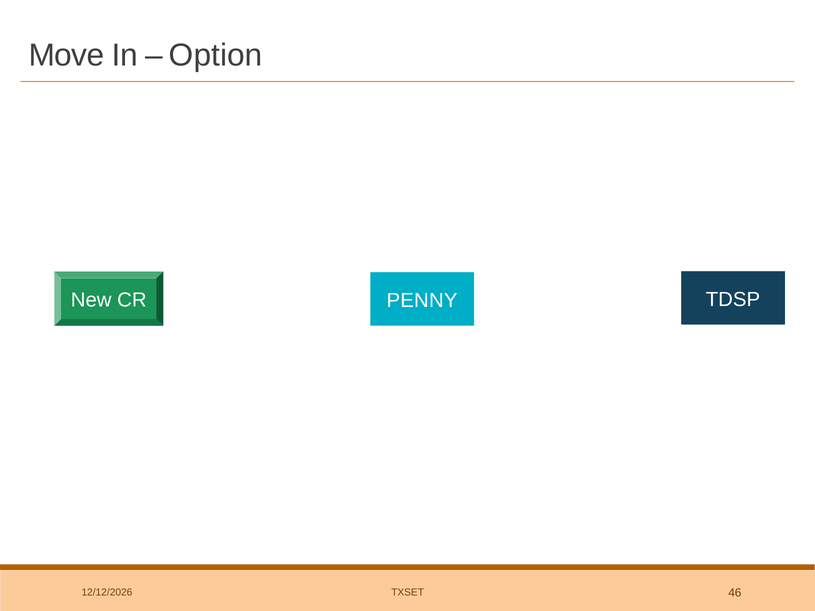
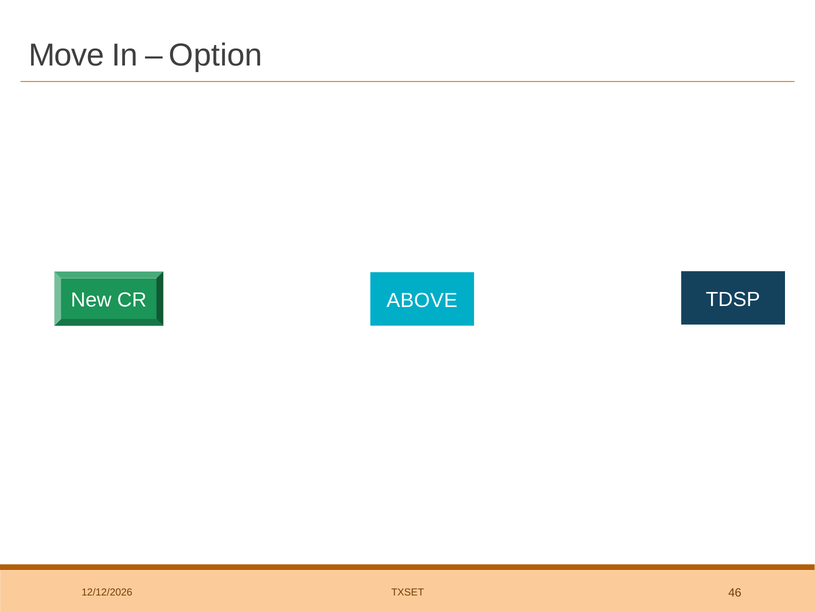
PENNY: PENNY -> ABOVE
